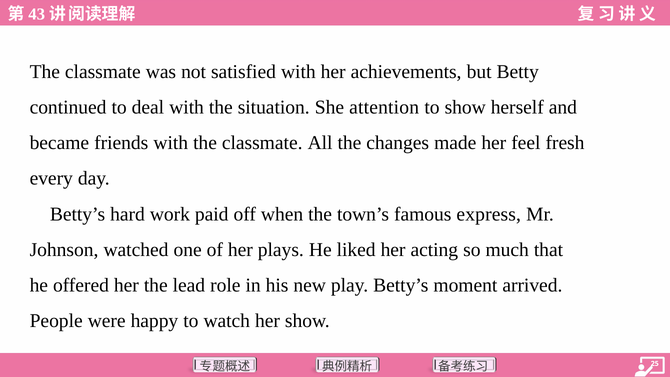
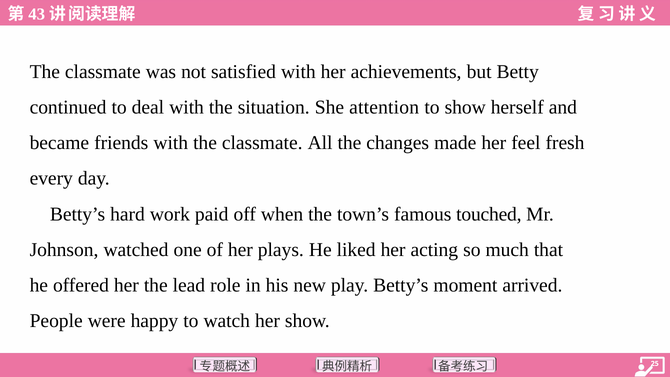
express: express -> touched
